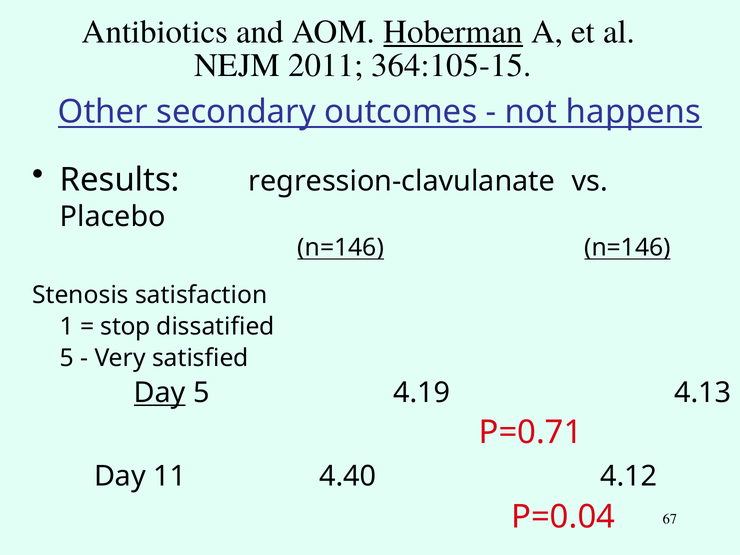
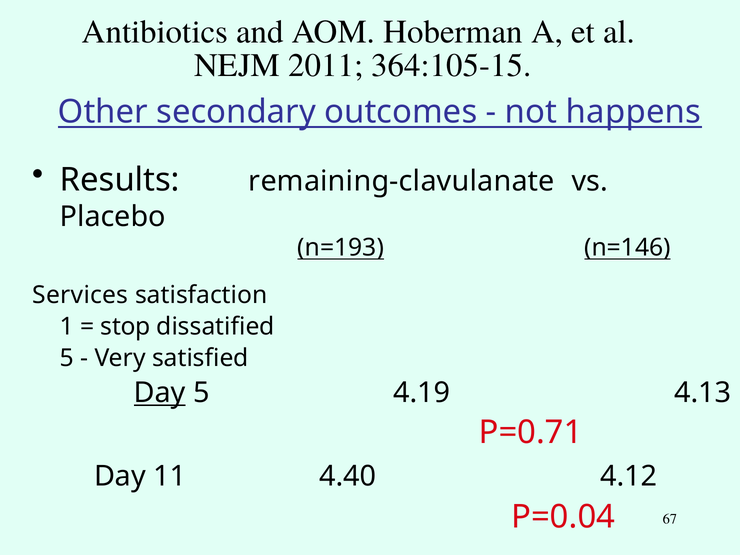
Hoberman underline: present -> none
regression-clavulanate: regression-clavulanate -> remaining-clavulanate
n=146 at (341, 248): n=146 -> n=193
Stenosis: Stenosis -> Services
